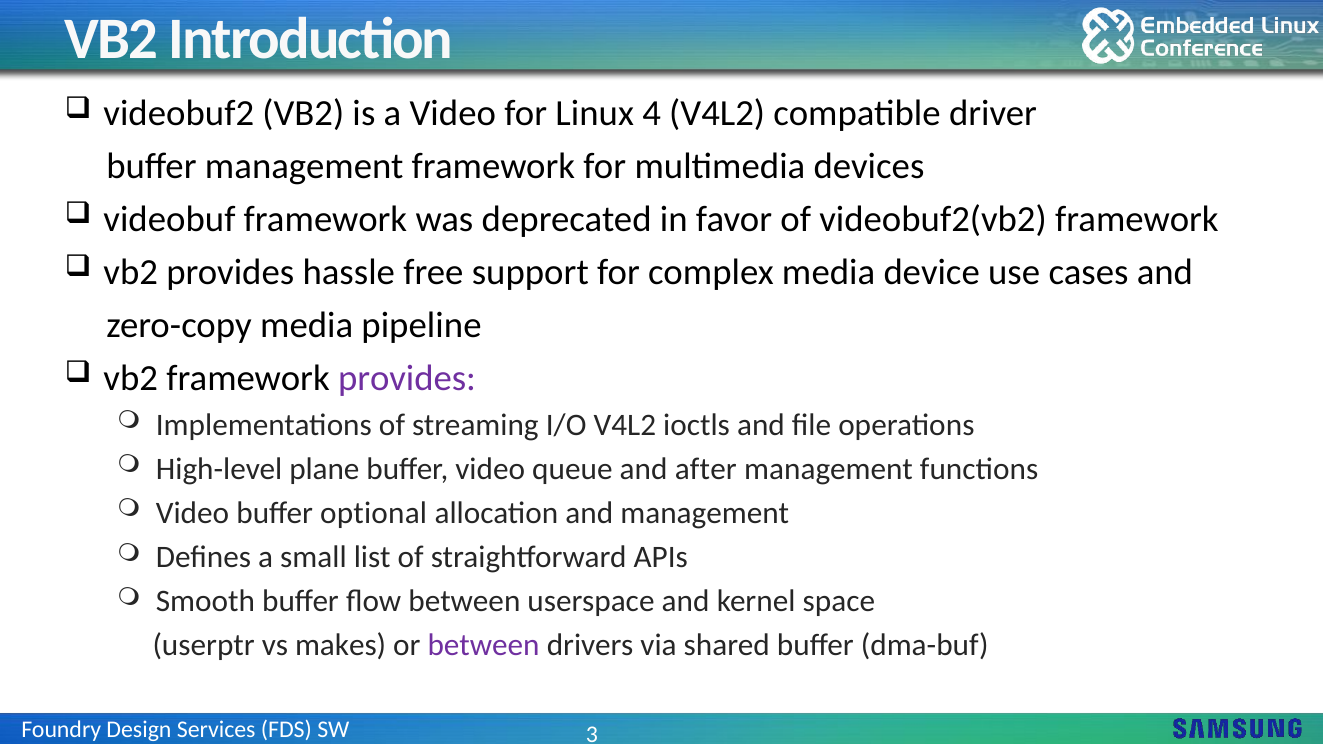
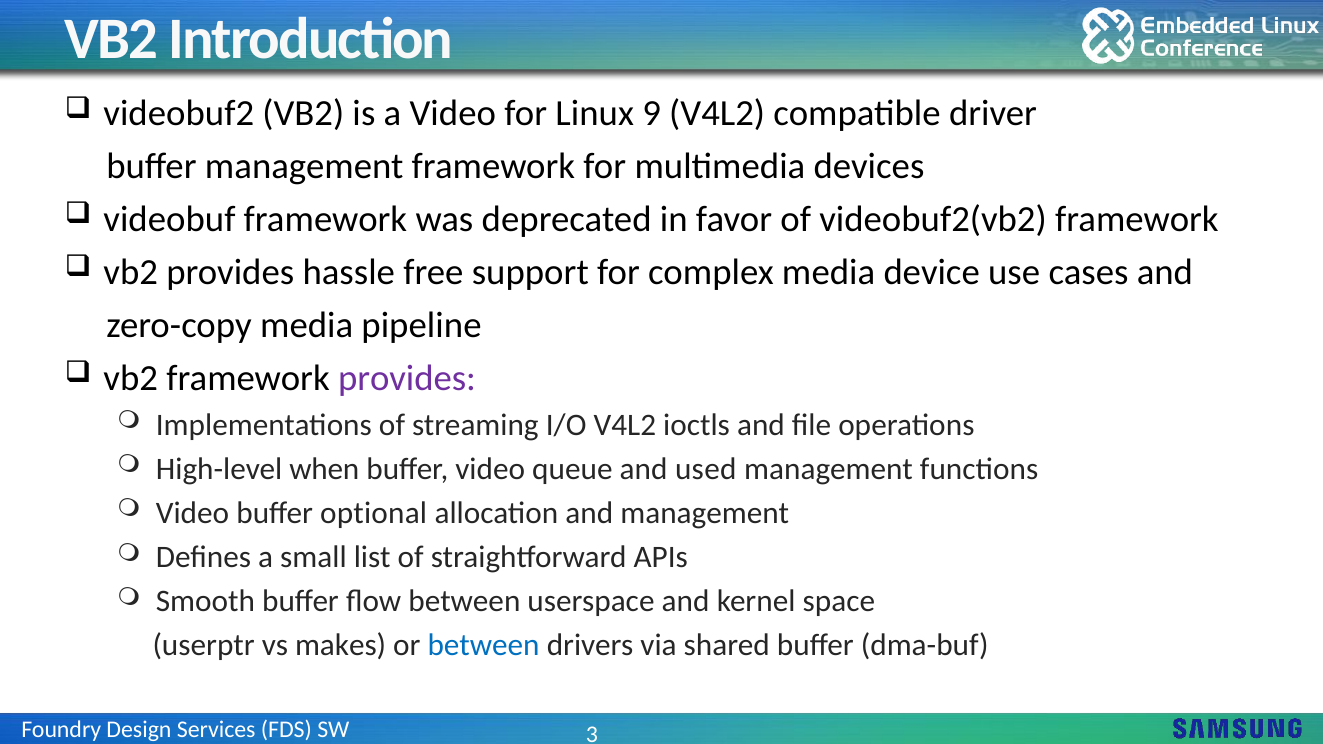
4: 4 -> 9
plane: plane -> when
after: after -> used
between at (484, 646) colour: purple -> blue
